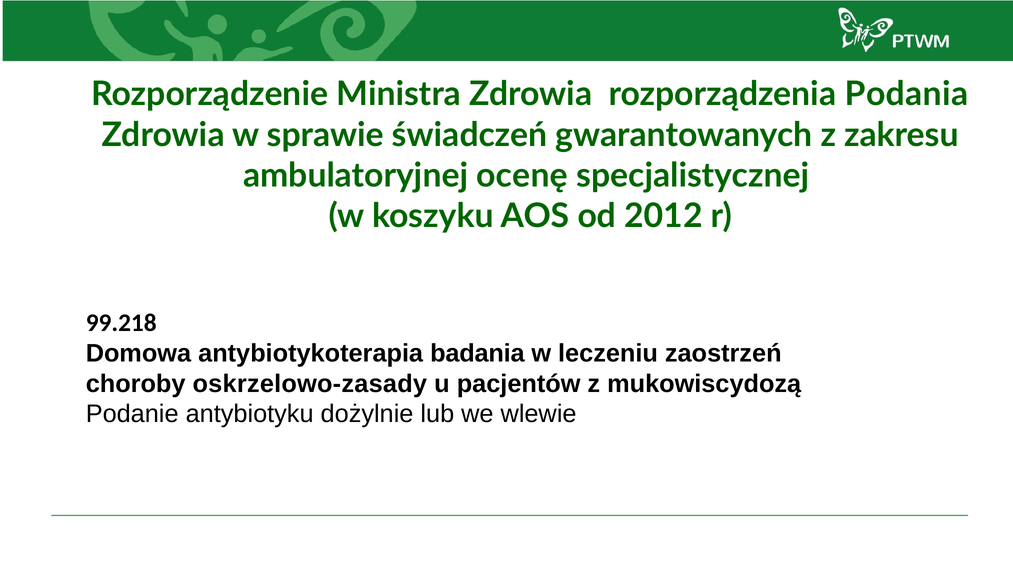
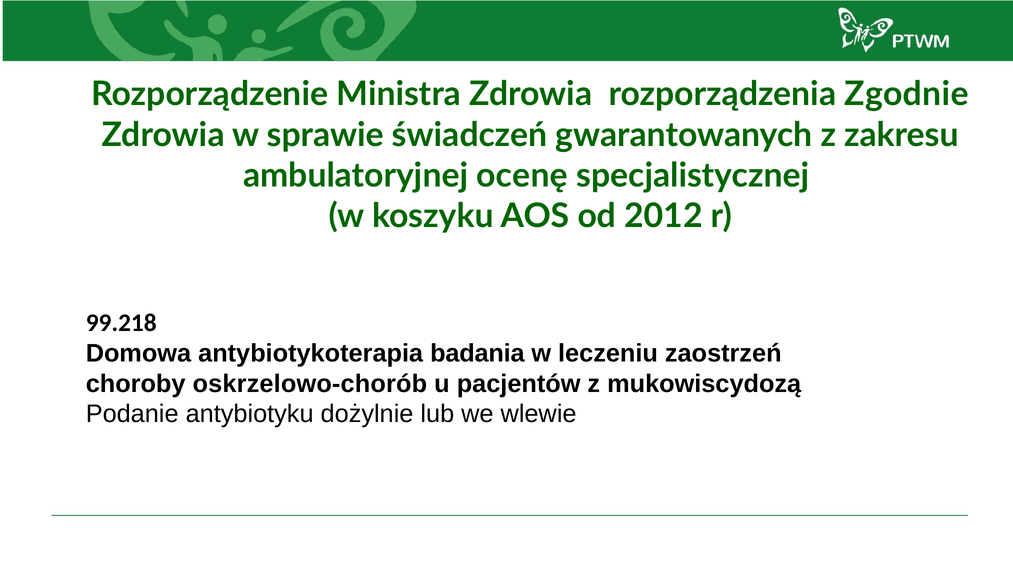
Podania: Podania -> Zgodnie
oskrzelowo-zasady: oskrzelowo-zasady -> oskrzelowo-chorób
